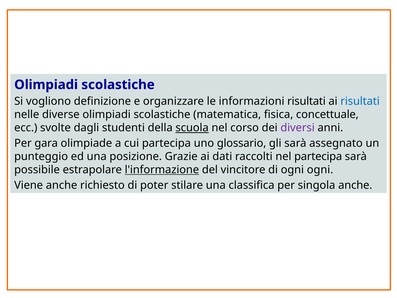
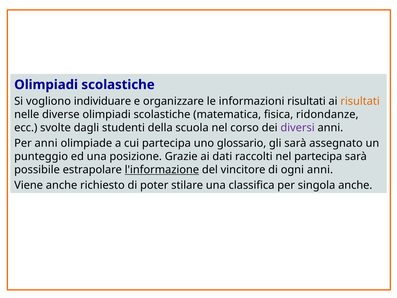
definizione: definizione -> individuare
risultati at (360, 101) colour: blue -> orange
concettuale: concettuale -> ridondanze
scuola underline: present -> none
Per gara: gara -> anni
ogni ogni: ogni -> anni
